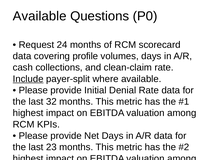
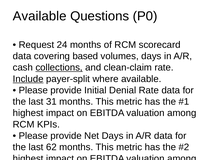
profile: profile -> based
collections underline: none -> present
32: 32 -> 31
23: 23 -> 62
